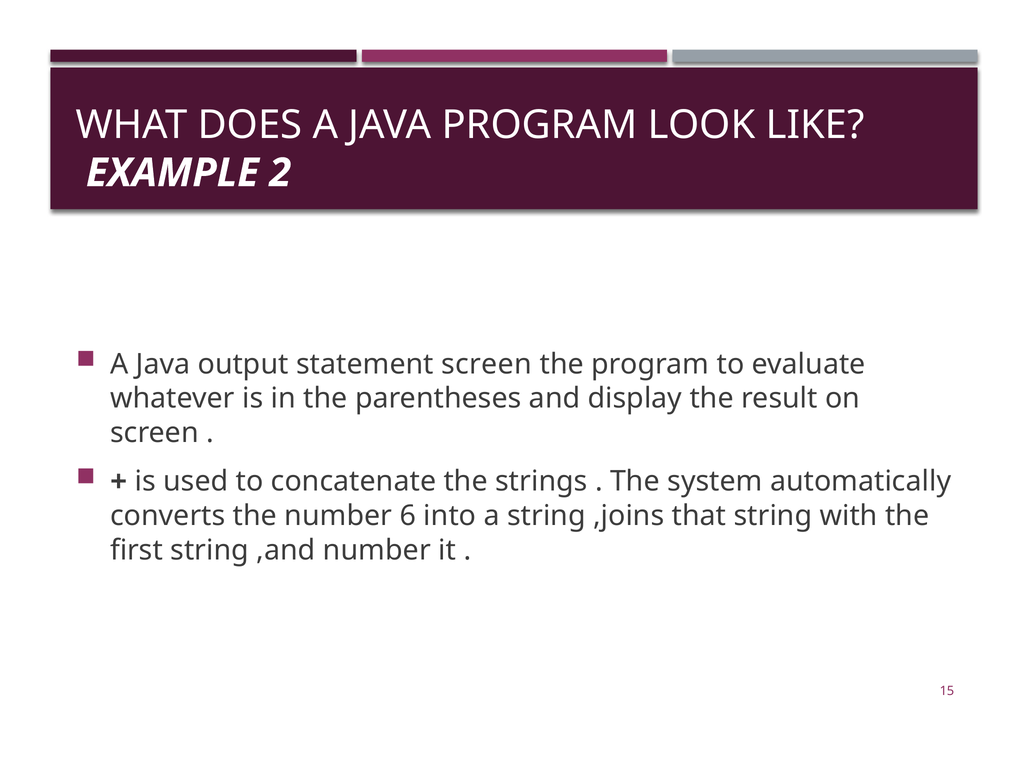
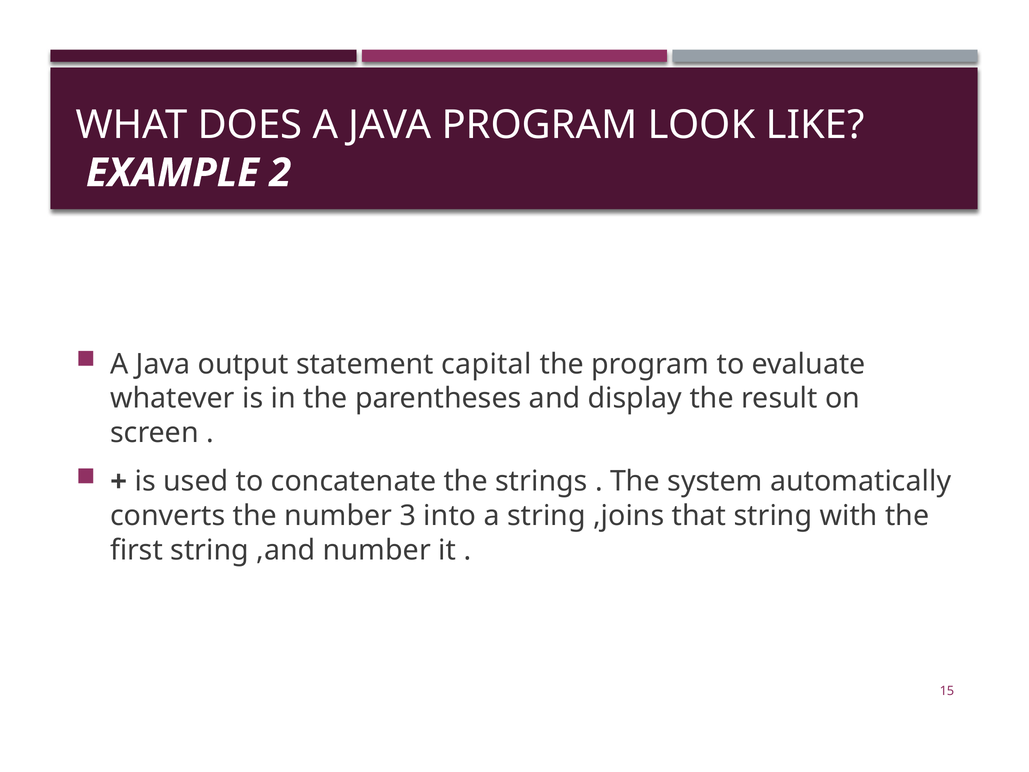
statement screen: screen -> capital
6: 6 -> 3
